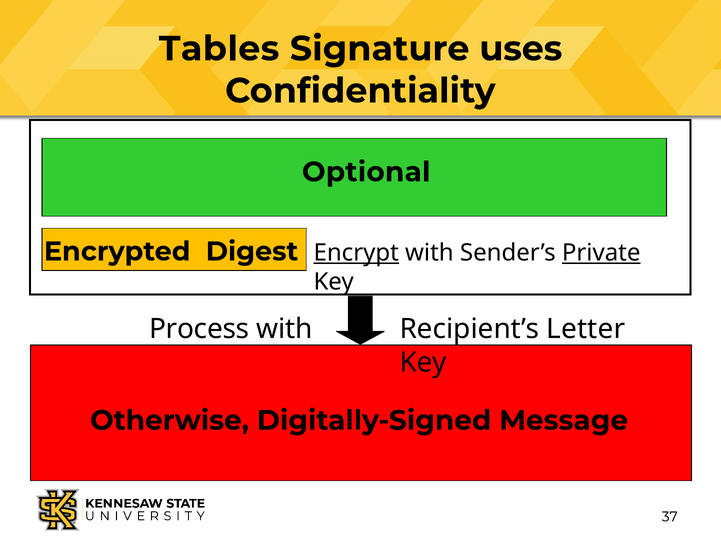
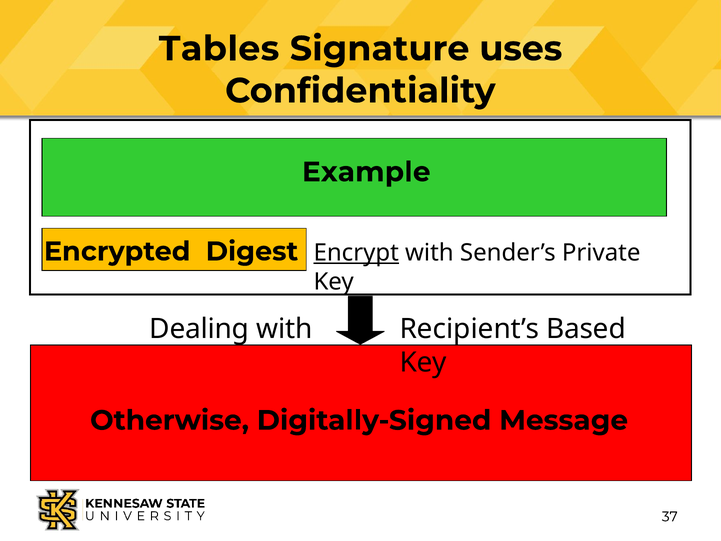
Optional: Optional -> Example
Private underline: present -> none
Process: Process -> Dealing
Letter: Letter -> Based
